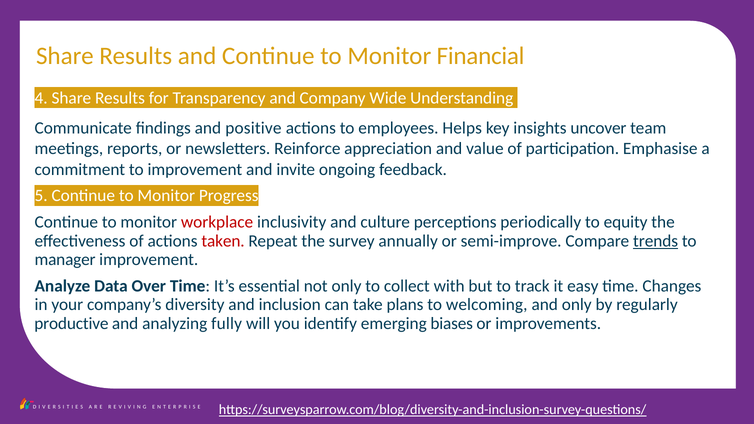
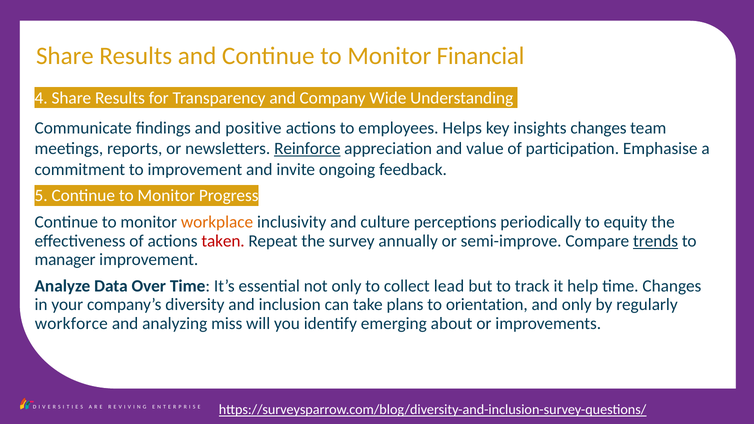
insights uncover: uncover -> changes
Reinforce underline: none -> present
workplace colour: red -> orange
with: with -> lead
easy: easy -> help
welcoming: welcoming -> orientation
productive: productive -> workforce
fully: fully -> miss
biases: biases -> about
